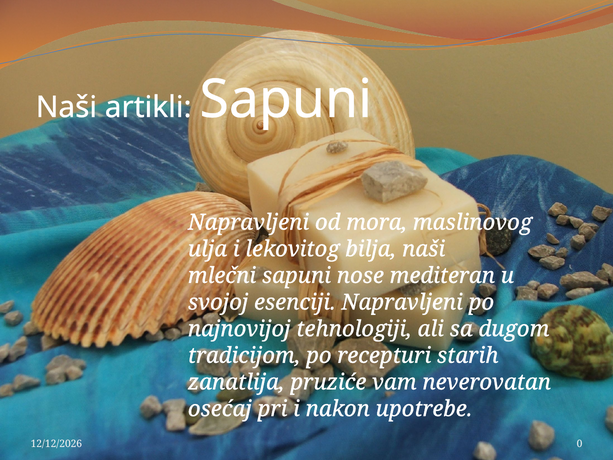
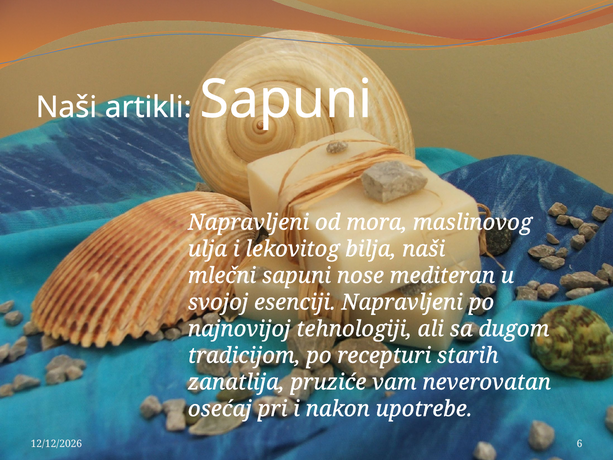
0: 0 -> 6
